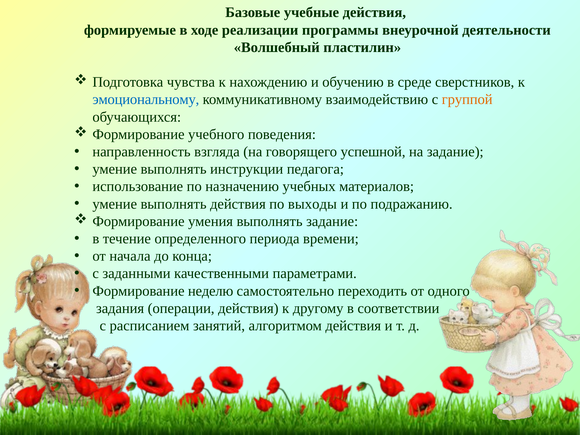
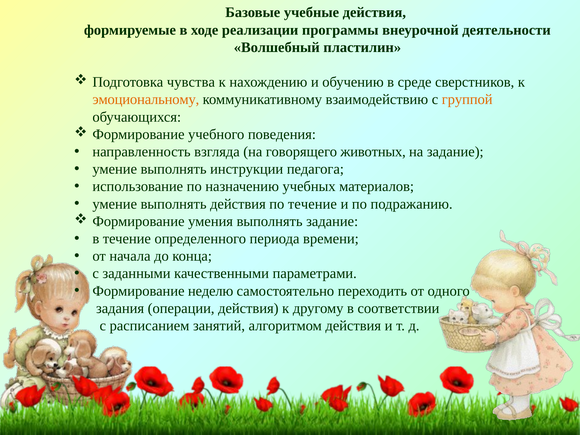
эмоциональному colour: blue -> orange
успешной: успешной -> животных
по выходы: выходы -> течение
